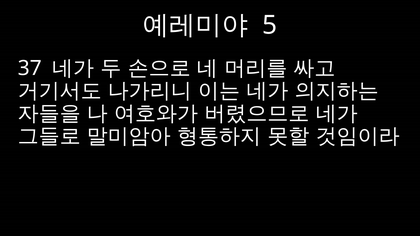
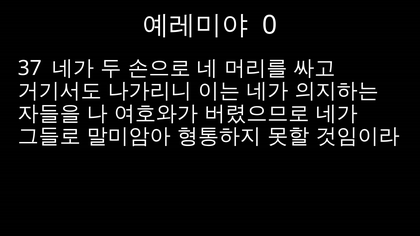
5: 5 -> 0
